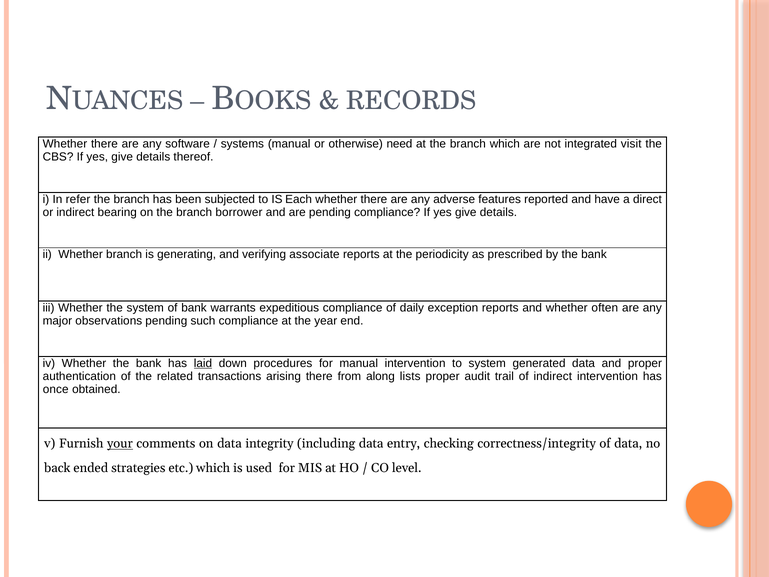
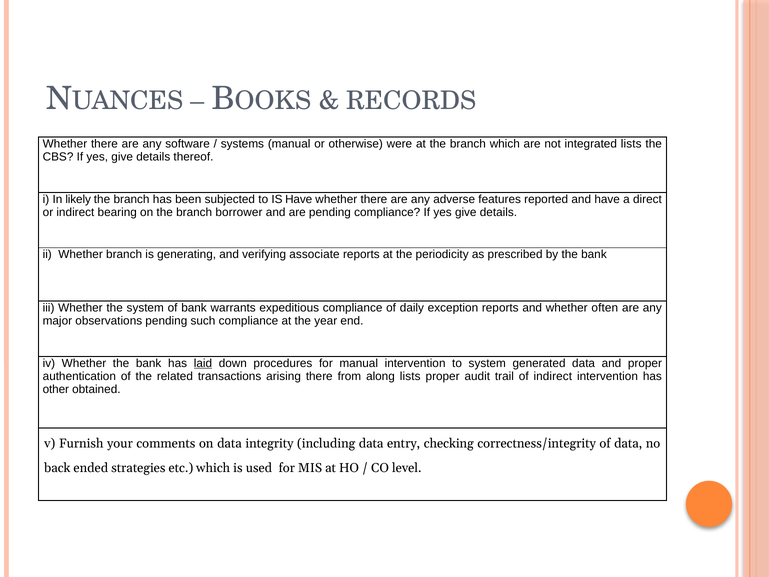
need: need -> were
integrated visit: visit -> lists
refer: refer -> likely
IS Each: Each -> Have
once: once -> other
your underline: present -> none
